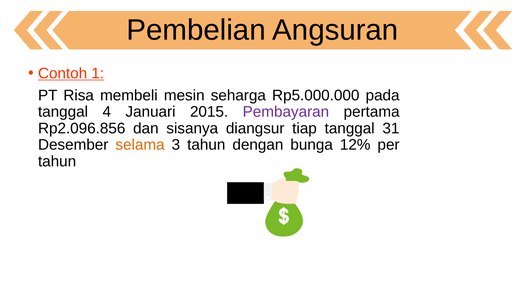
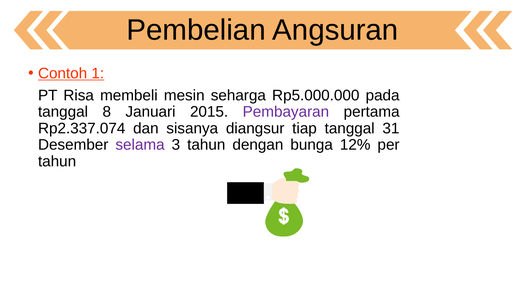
4: 4 -> 8
Rp2.096.856: Rp2.096.856 -> Rp2.337.074
selama colour: orange -> purple
